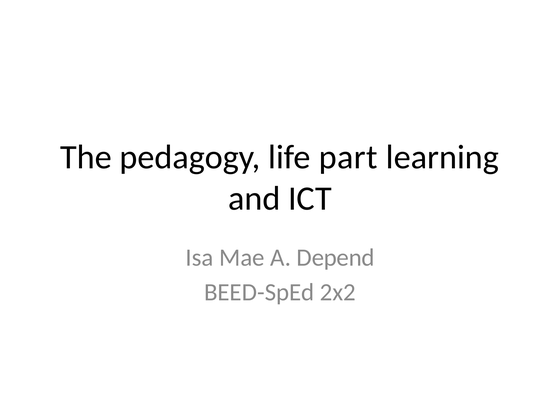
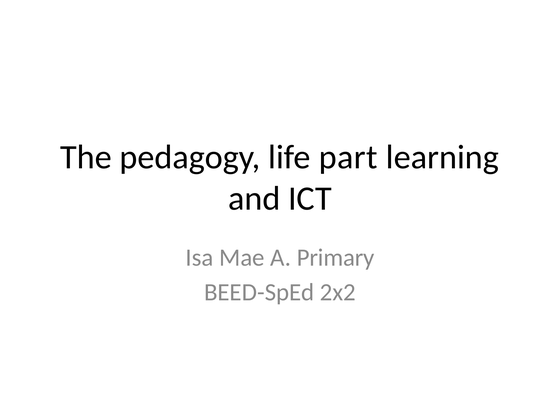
Depend: Depend -> Primary
